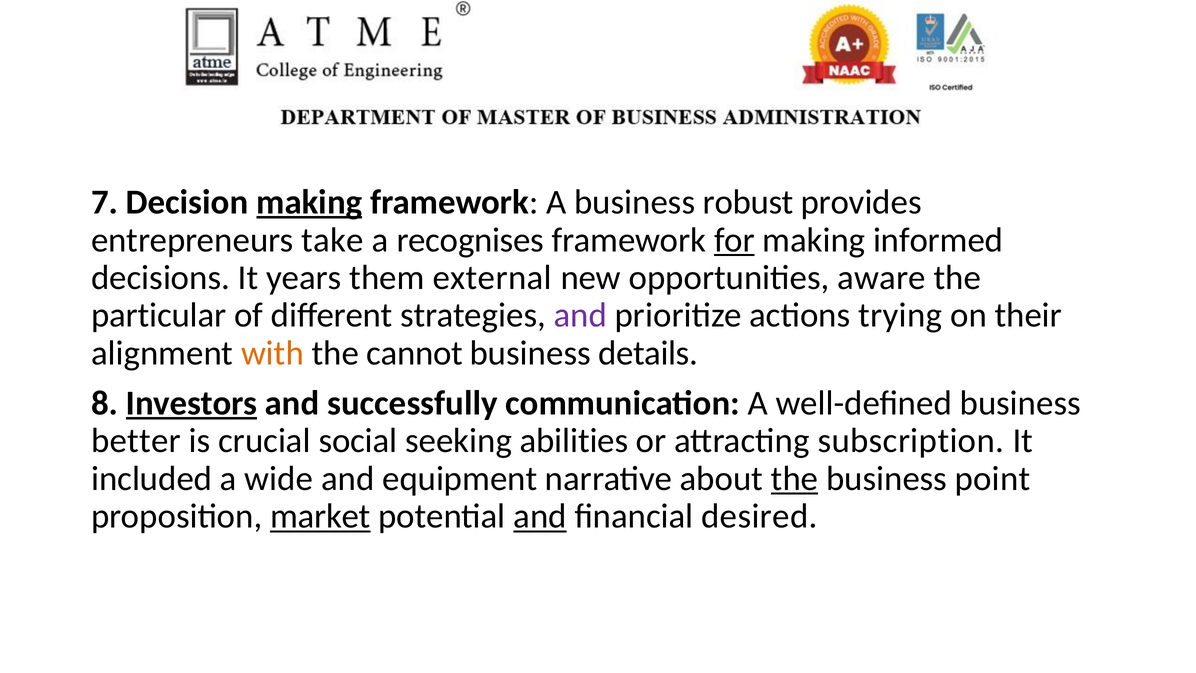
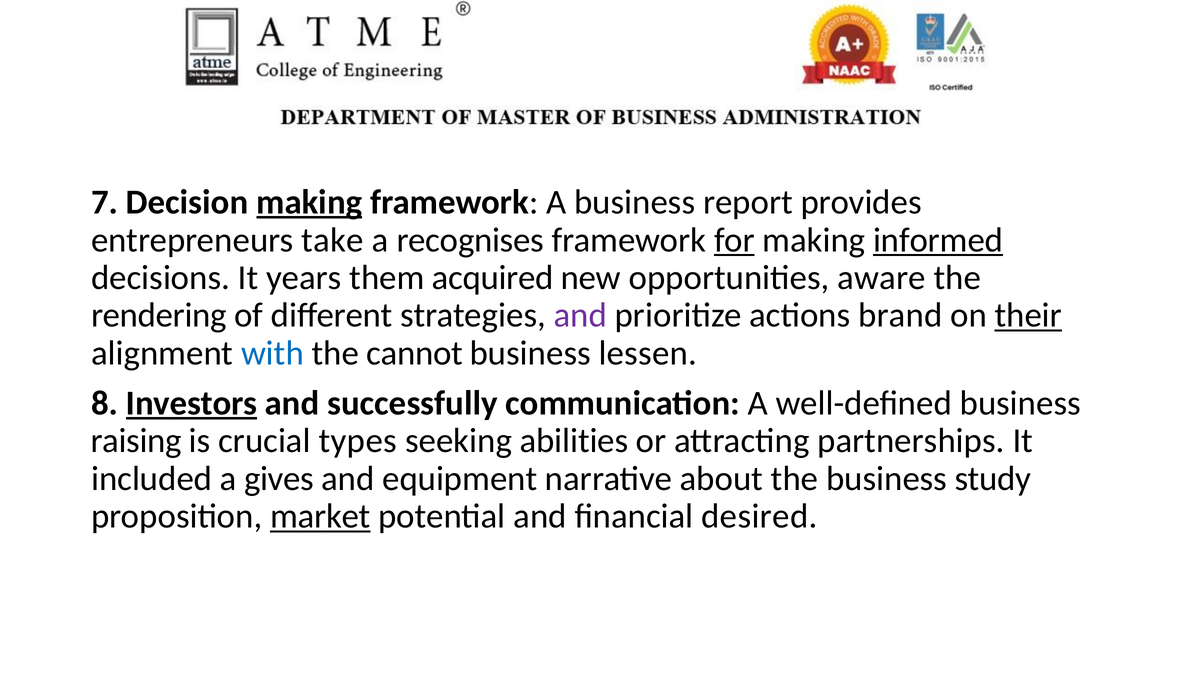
robust: robust -> report
informed underline: none -> present
external: external -> acquired
particular: particular -> rendering
trying: trying -> brand
their underline: none -> present
with colour: orange -> blue
details: details -> lessen
better: better -> raising
social: social -> types
subscription: subscription -> partnerships
wide: wide -> gives
the at (795, 478) underline: present -> none
point: point -> study
and at (540, 516) underline: present -> none
